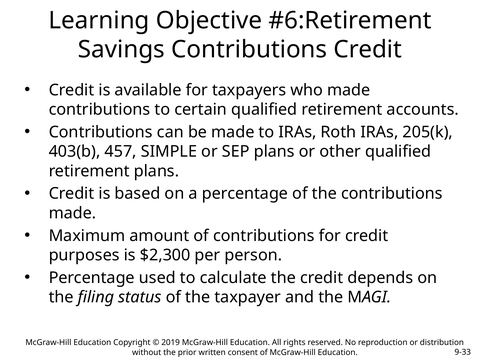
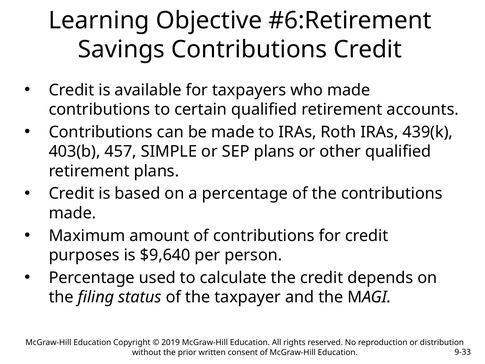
205(k: 205(k -> 439(k
$2,300: $2,300 -> $9,640
